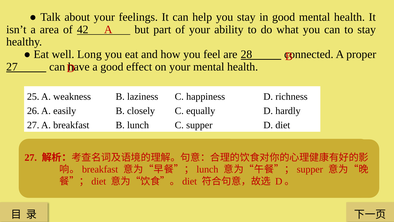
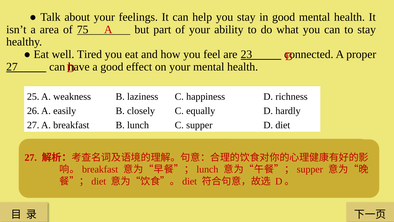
42: 42 -> 75
Long: Long -> Tired
28: 28 -> 23
